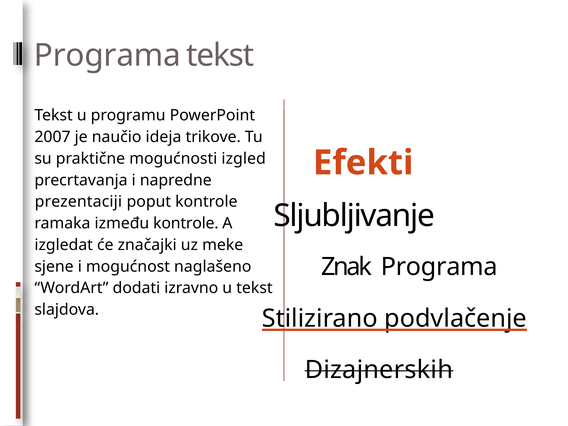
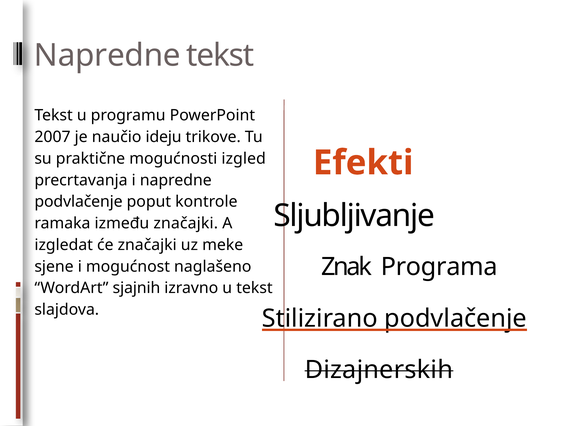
Programa at (107, 55): Programa -> Napredne
ideja: ideja -> ideju
prezentaciji at (78, 202): prezentaciji -> podvlačenje
između kontrole: kontrole -> značajki
dodati: dodati -> sjajnih
